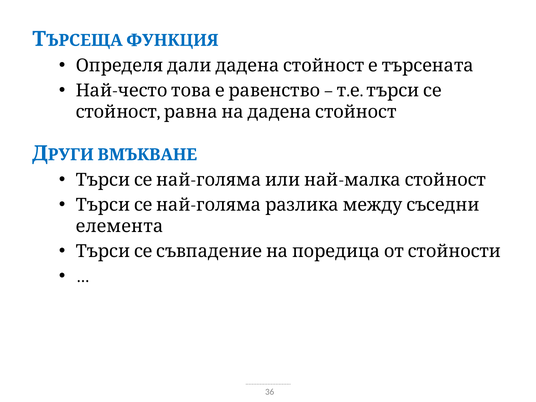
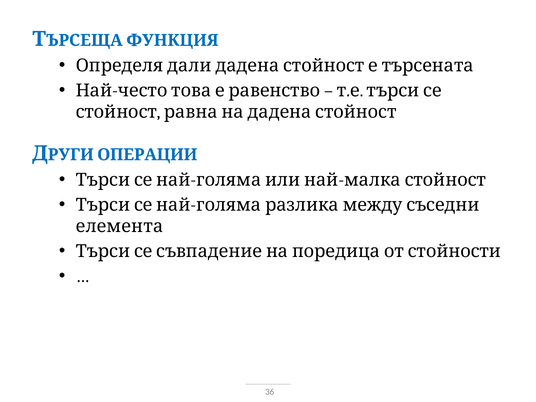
ВМЪКВАНЕ: ВМЪКВАНЕ -> ОПЕРАЦИИ
